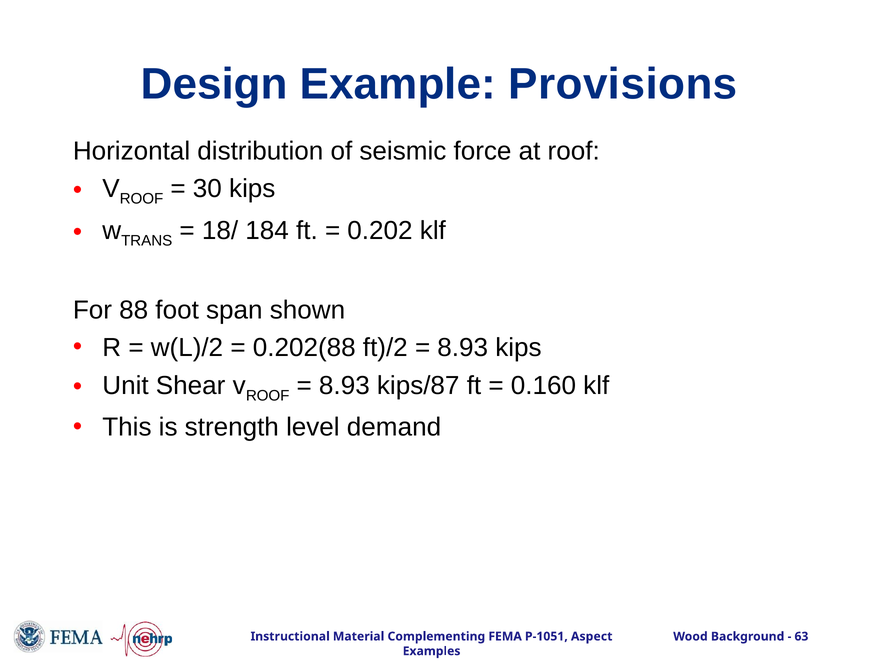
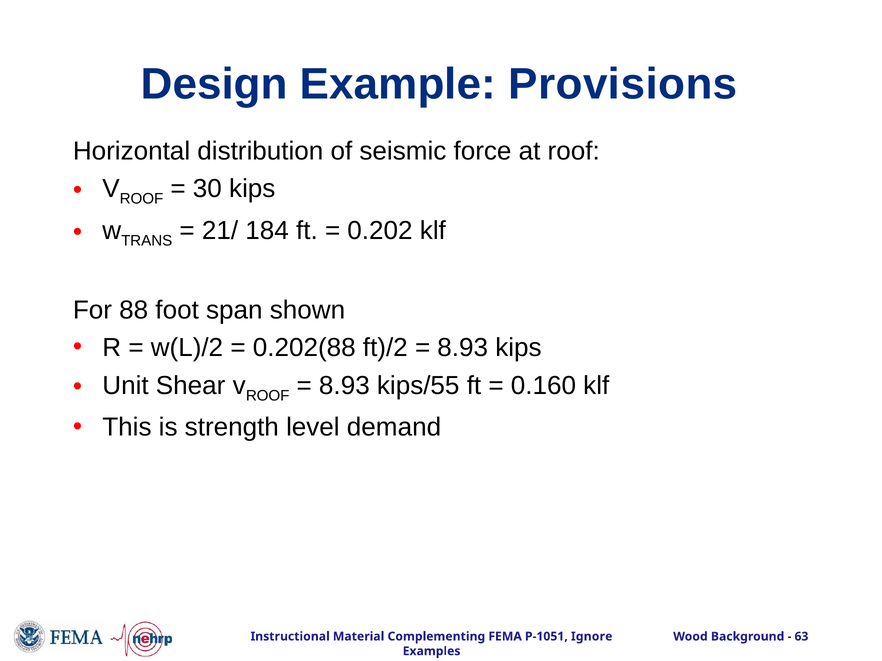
18/: 18/ -> 21/
kips/87: kips/87 -> kips/55
Aspect: Aspect -> Ignore
